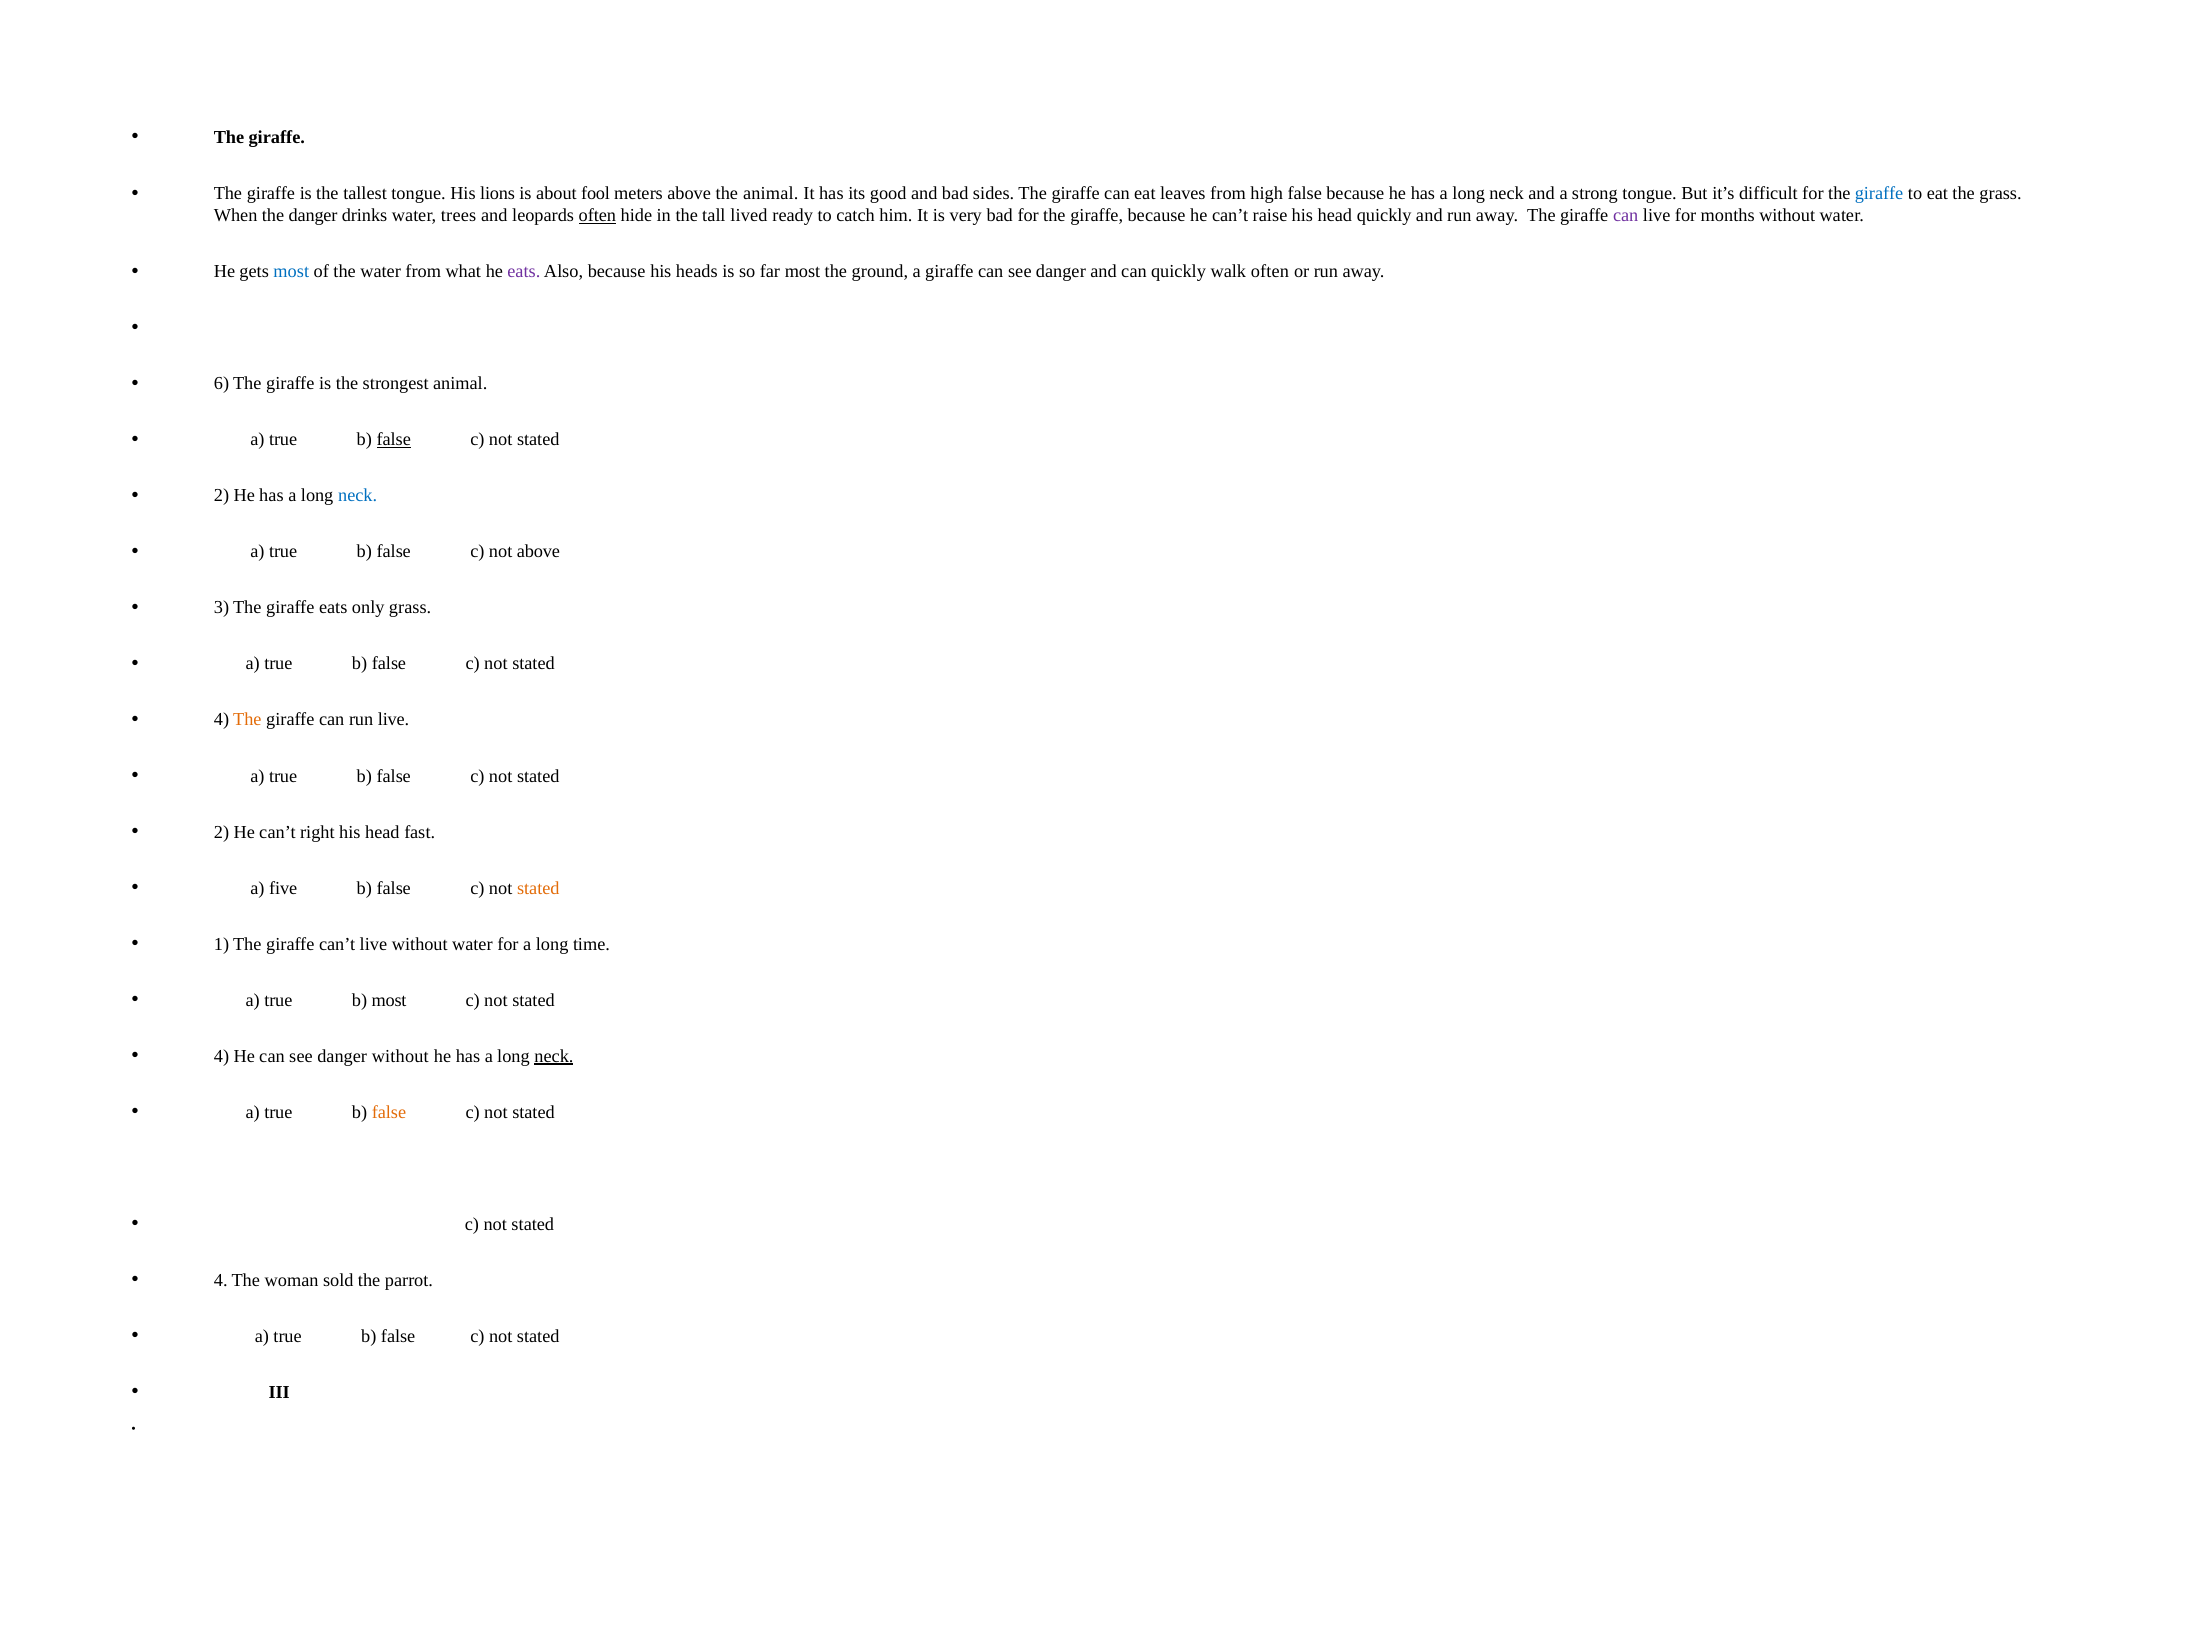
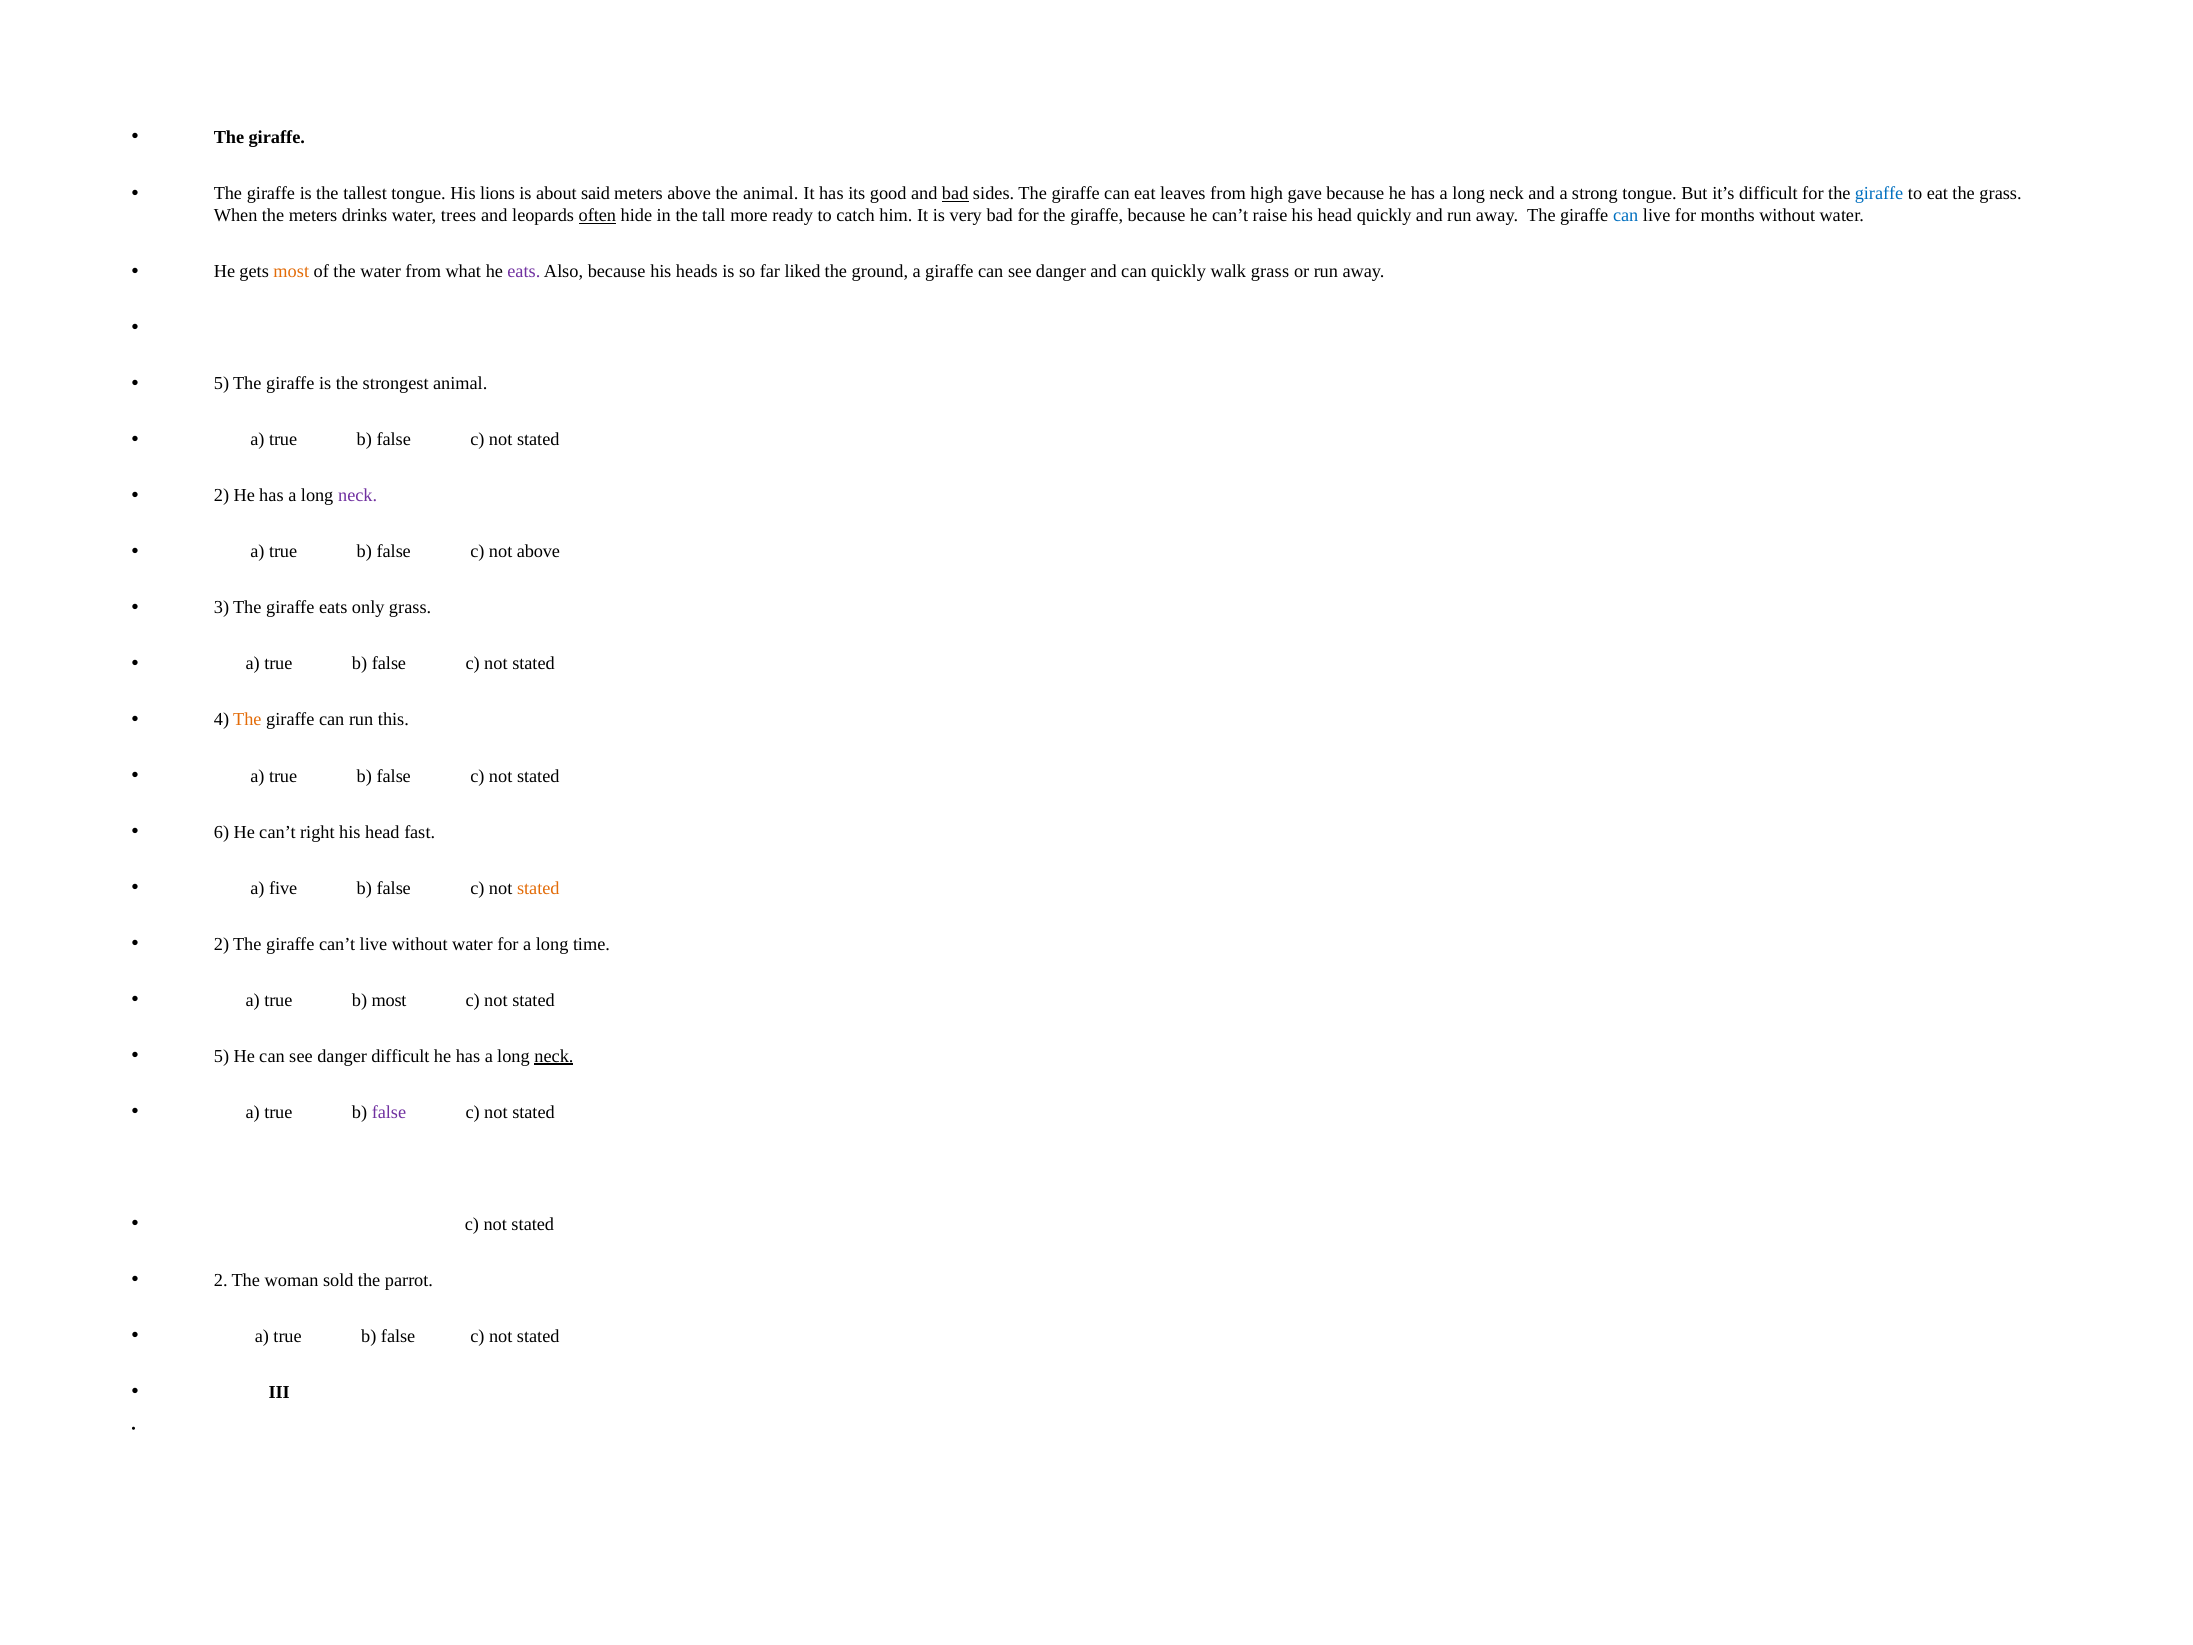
fool: fool -> said
bad at (955, 194) underline: none -> present
high false: false -> gave
the danger: danger -> meters
lived: lived -> more
can at (1626, 216) colour: purple -> blue
most at (291, 272) colour: blue -> orange
far most: most -> liked
walk often: often -> grass
6 at (221, 384): 6 -> 5
false at (394, 440) underline: present -> none
neck at (358, 496) colour: blue -> purple
run live: live -> this
2 at (221, 832): 2 -> 6
1 at (221, 944): 1 -> 2
4 at (221, 1056): 4 -> 5
danger without: without -> difficult
false at (389, 1112) colour: orange -> purple
4 at (221, 1280): 4 -> 2
